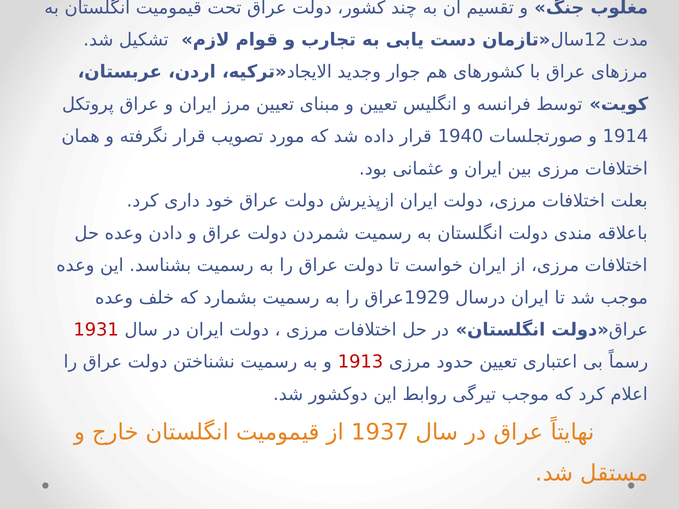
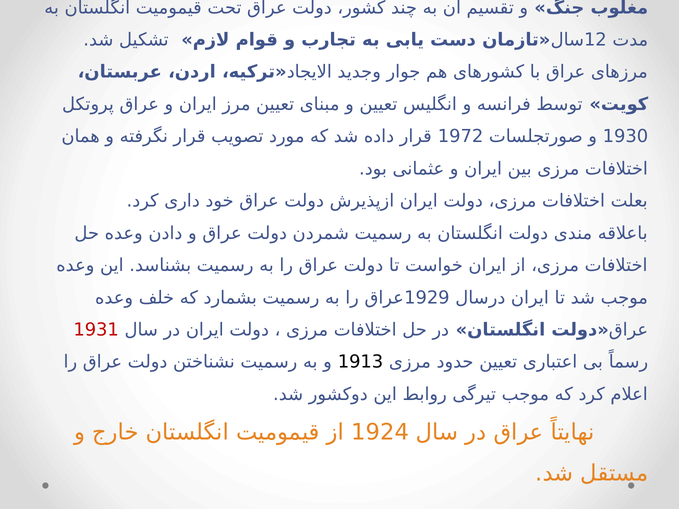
1940: 1940 -> 1972
1914 at (625, 137): 1914 -> 1930
1913 colour: red -> black
1937: 1937 -> 1924
